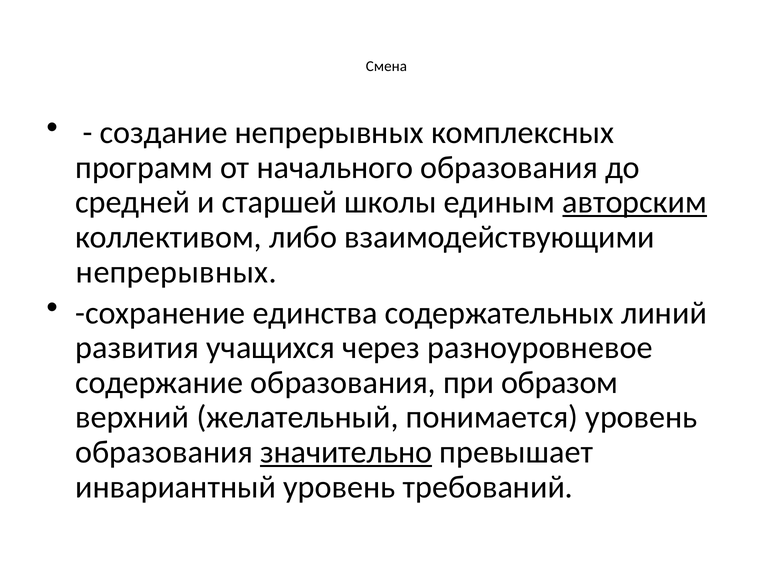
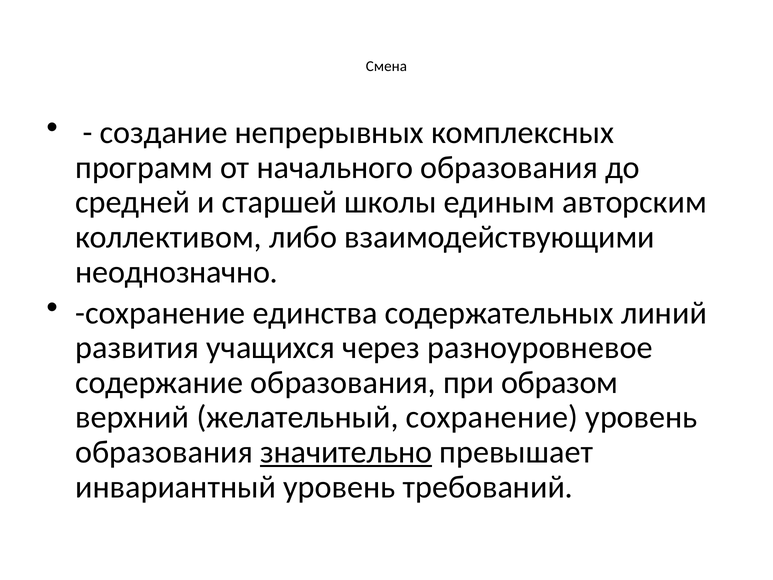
авторским underline: present -> none
непрерывных at (176, 272): непрерывных -> неоднозначно
желательный понимается: понимается -> сохранение
